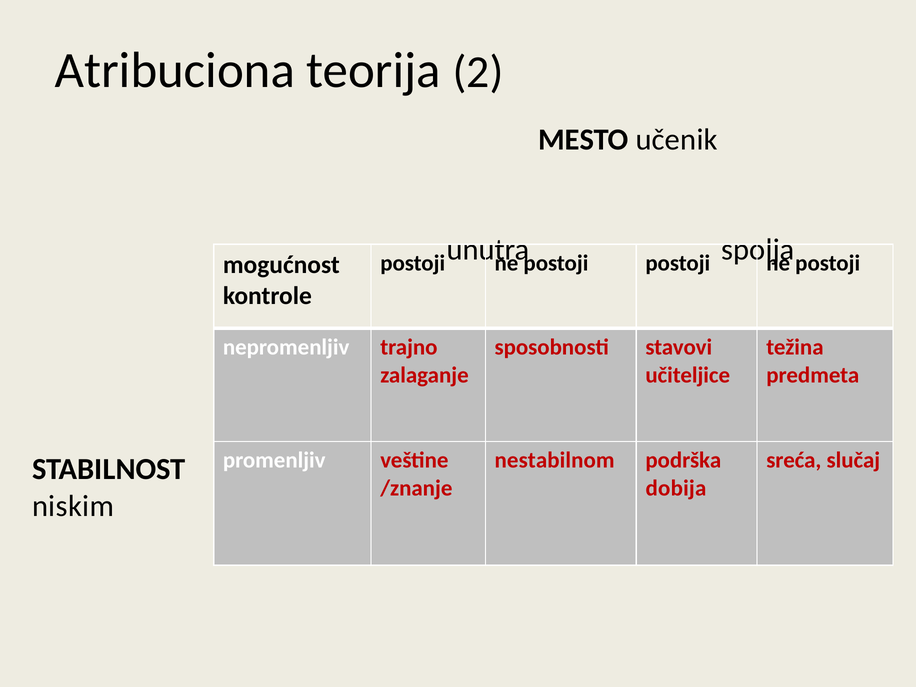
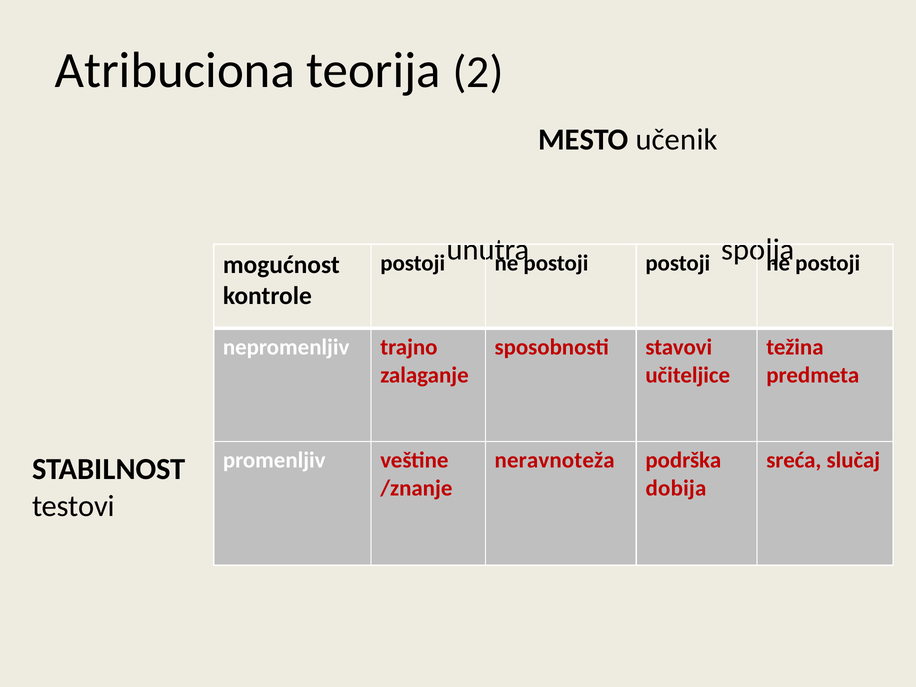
nestabilnom: nestabilnom -> neravnoteža
niskim: niskim -> testovi
